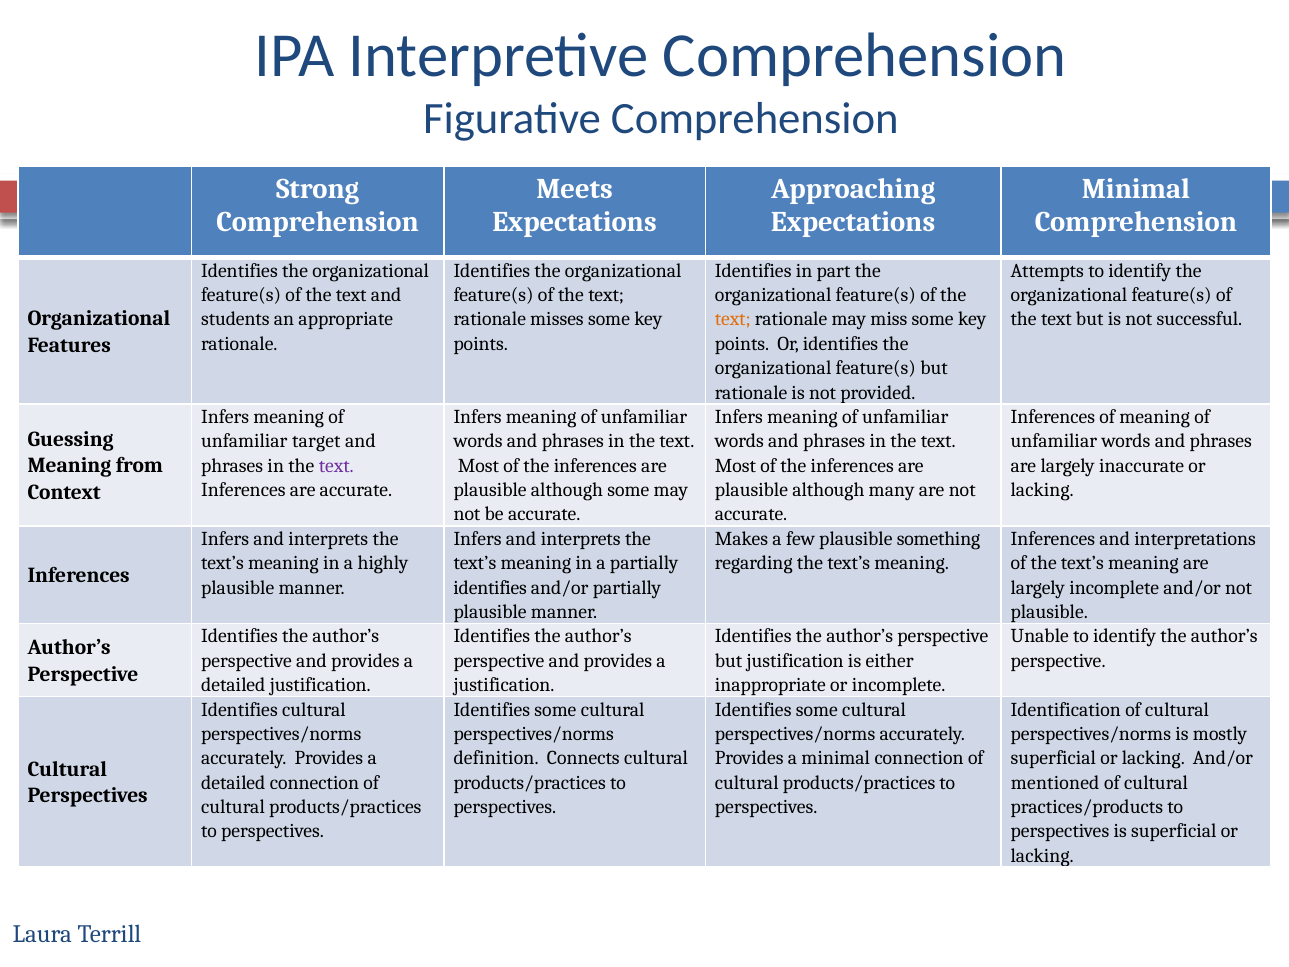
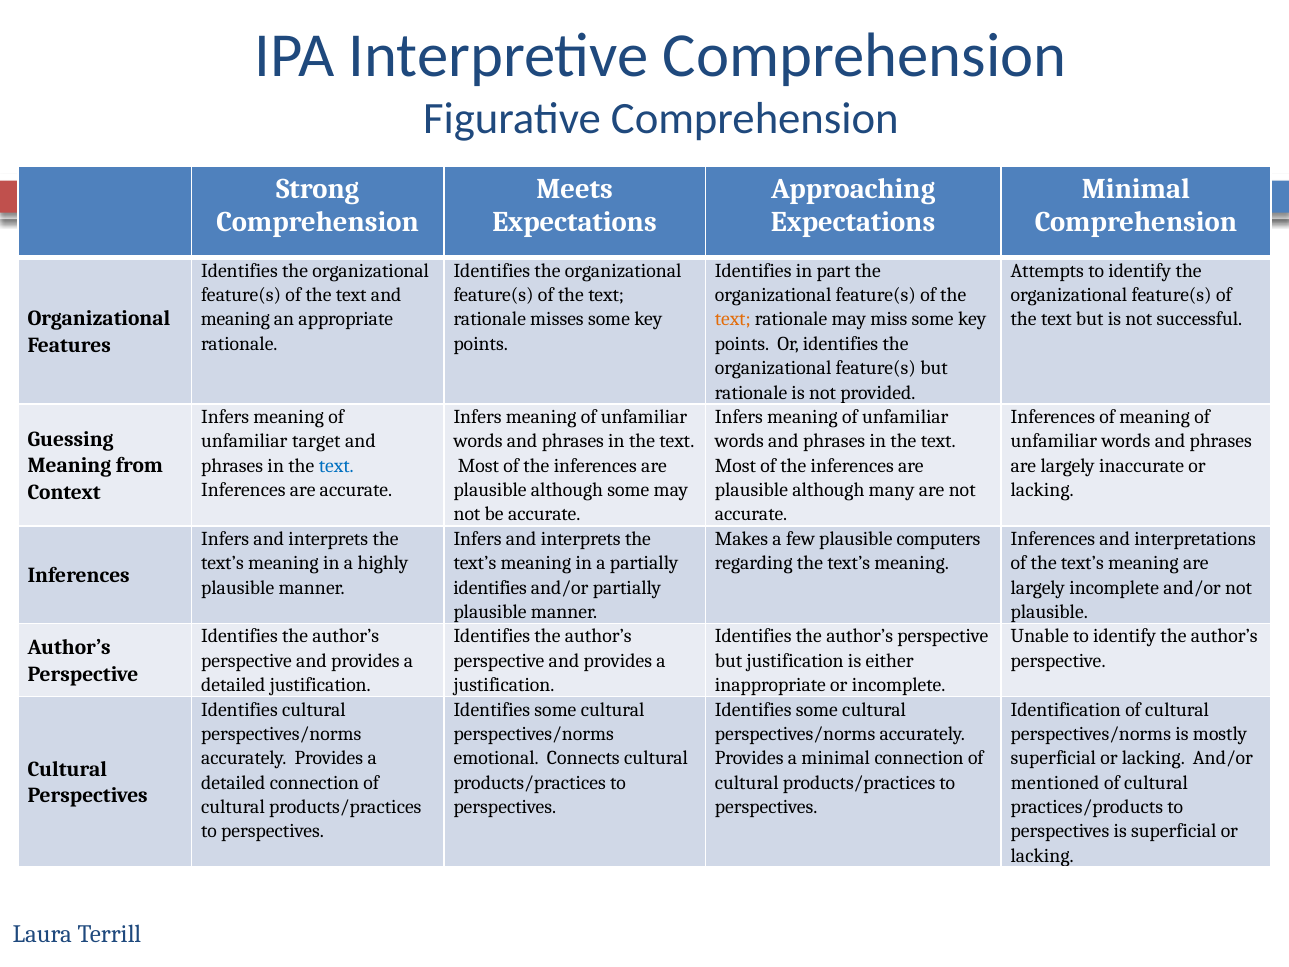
students at (235, 319): students -> meaning
text at (336, 466) colour: purple -> blue
something: something -> computers
definition: definition -> emotional
